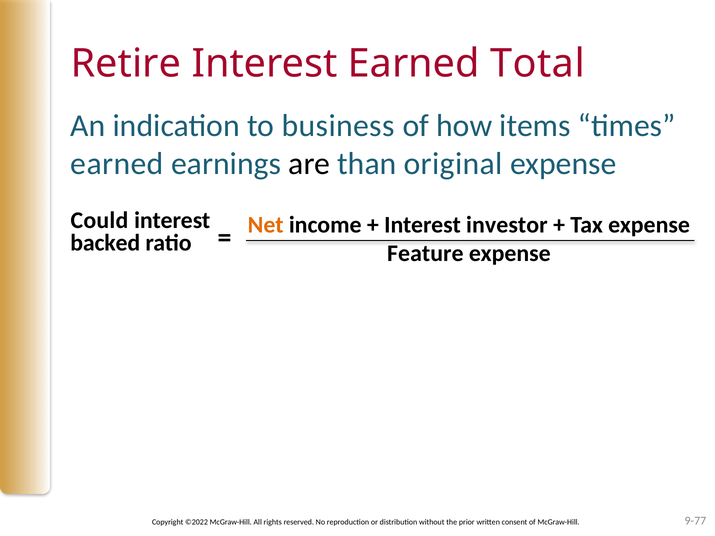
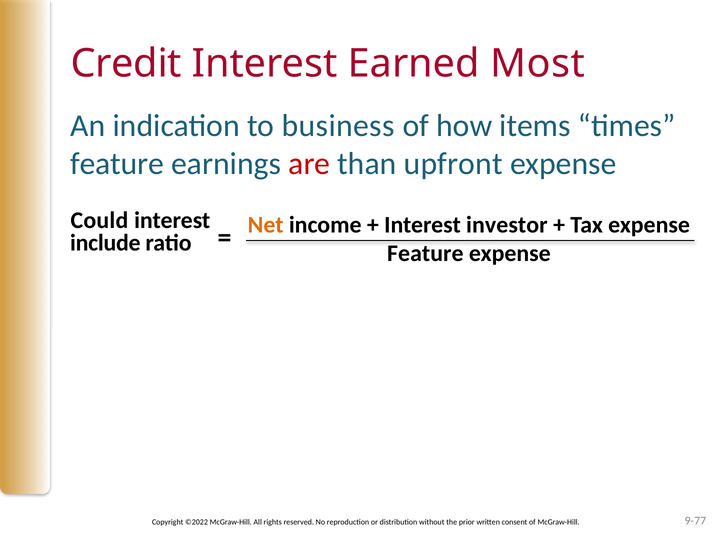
Retire: Retire -> Credit
Total: Total -> Most
earned at (117, 164): earned -> feature
are colour: black -> red
original: original -> upfront
backed: backed -> include
